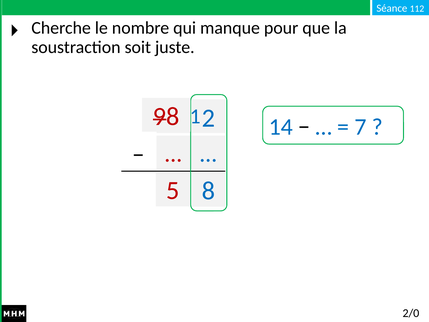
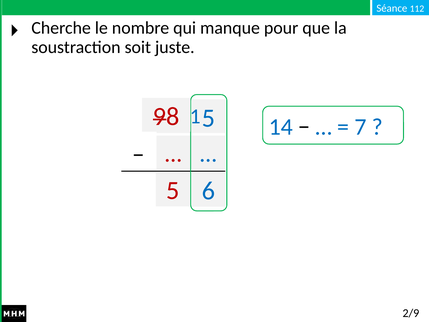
2 at (208, 118): 2 -> 5
8: 8 -> 6
2/0: 2/0 -> 2/9
